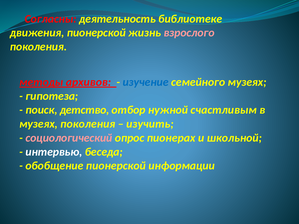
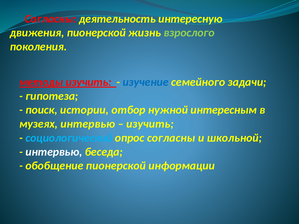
библиотеке: библиотеке -> интересную
взрослого colour: pink -> light green
методы архивов: архивов -> изучить
семейного музеях: музеях -> задачи
детство: детство -> истории
счастливым: счастливым -> интересным
музеях поколения: поколения -> интервью
социологический colour: pink -> light blue
опрос пионерах: пионерах -> согласны
